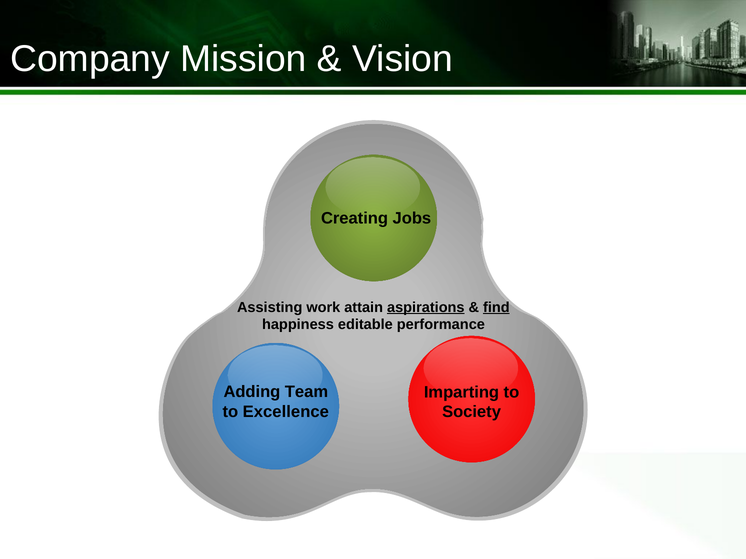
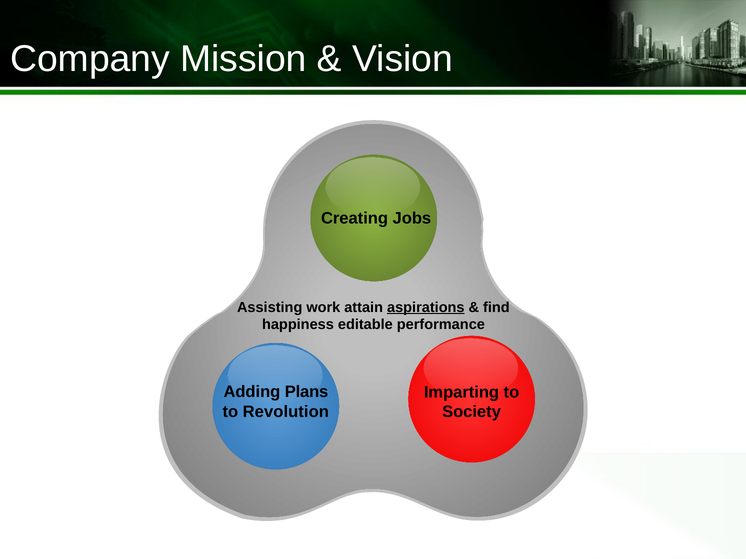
find underline: present -> none
Team: Team -> Plans
Excellence: Excellence -> Revolution
